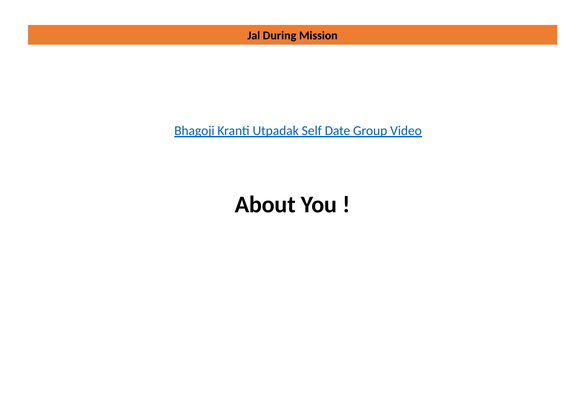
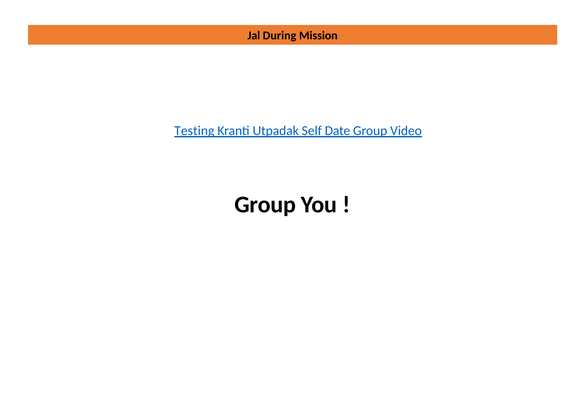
Bhagoji: Bhagoji -> Testing
About at (265, 204): About -> Group
